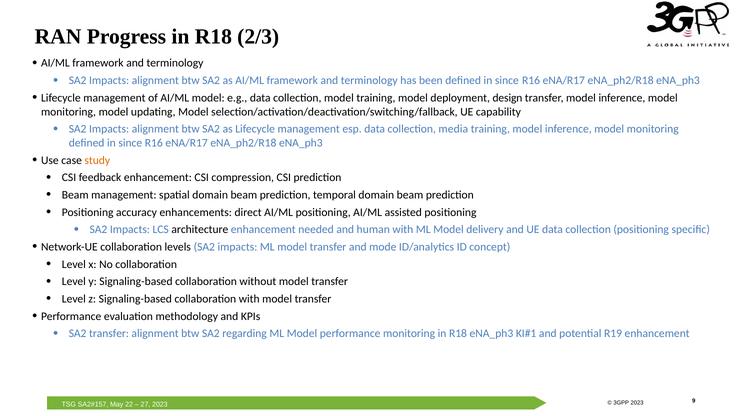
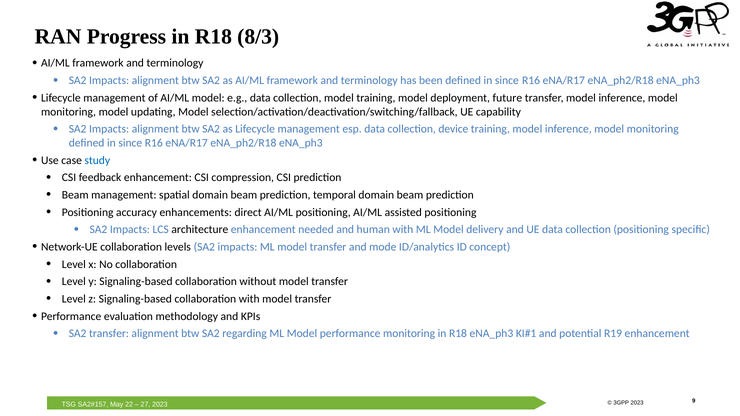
2/3: 2/3 -> 8/3
design: design -> future
media: media -> device
study colour: orange -> blue
